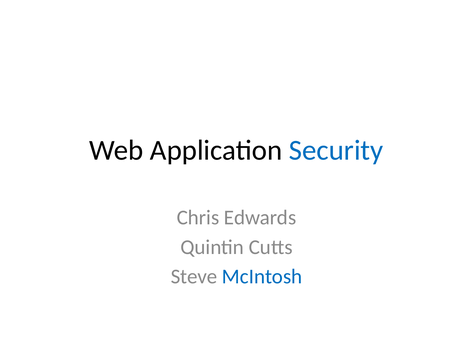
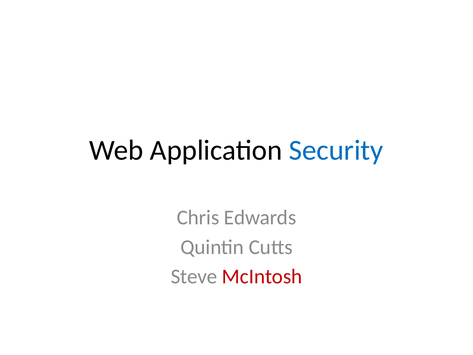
McIntosh colour: blue -> red
